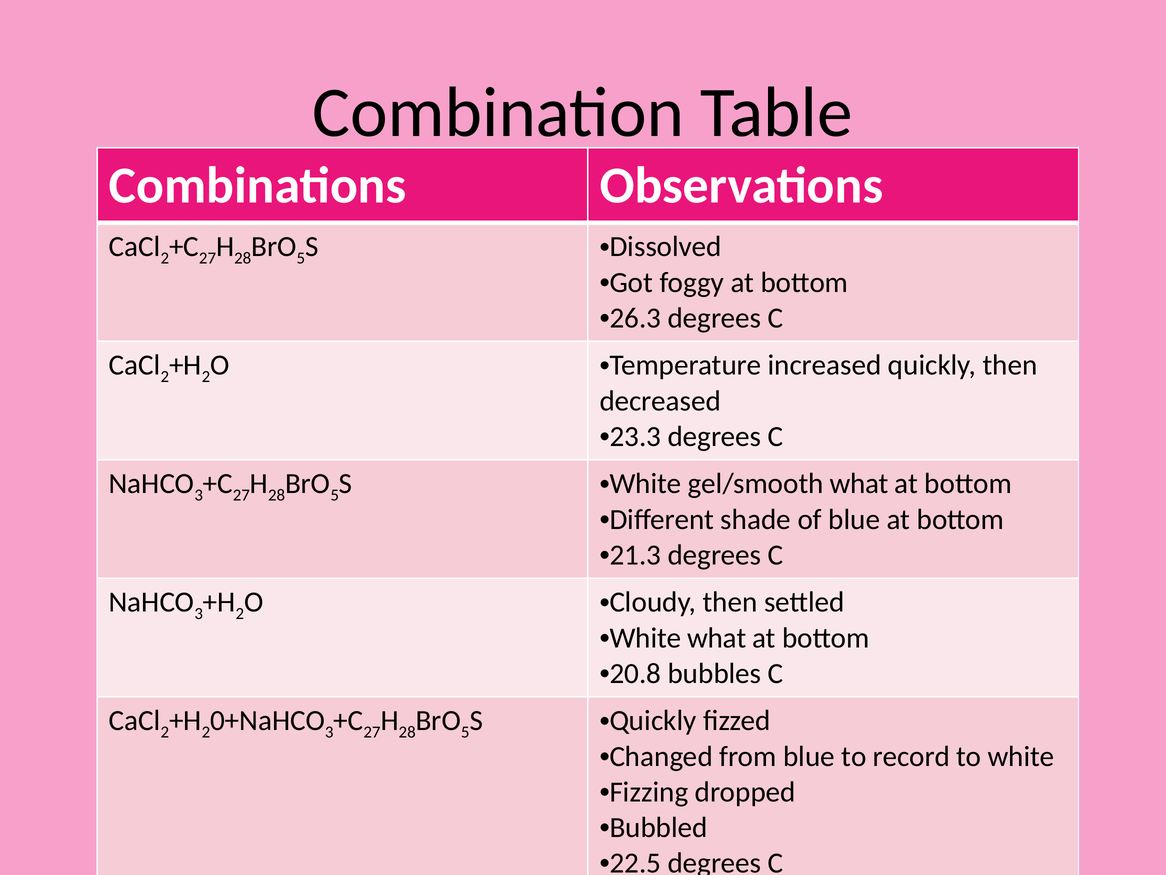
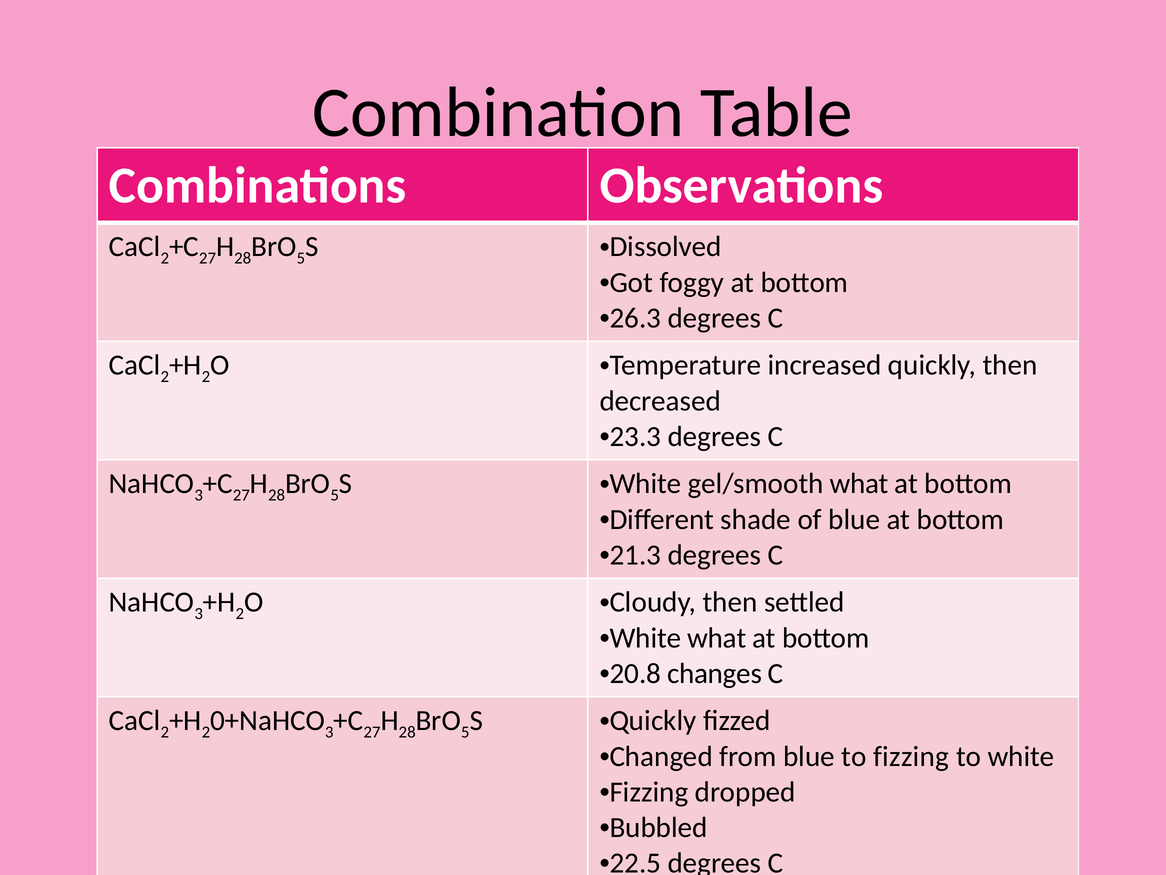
bubbles: bubbles -> changes
to record: record -> fizzing
